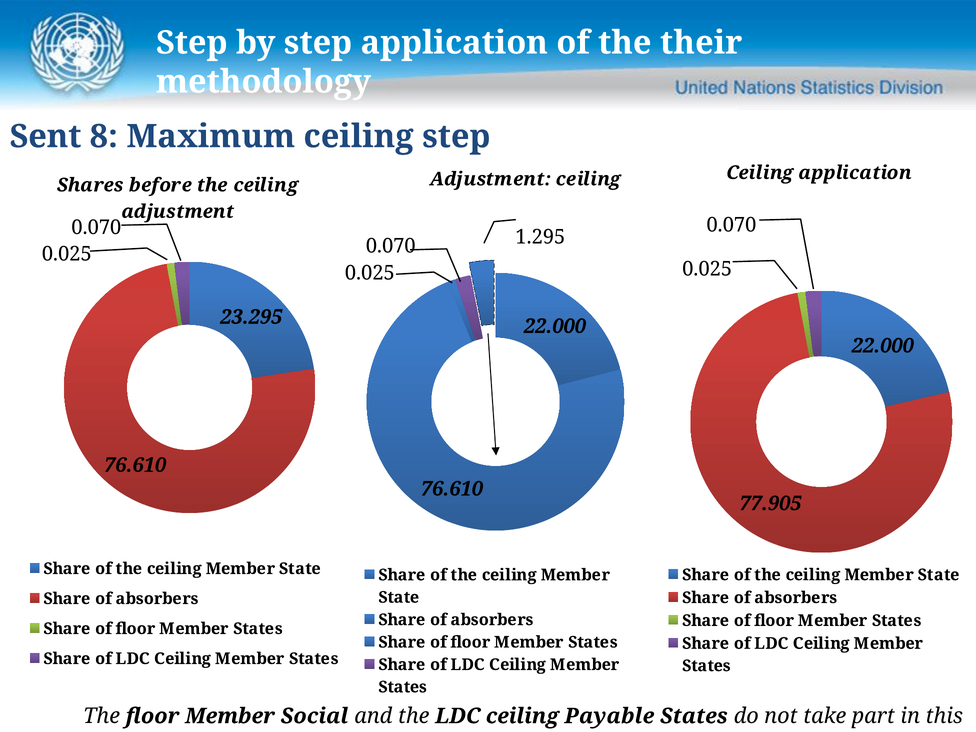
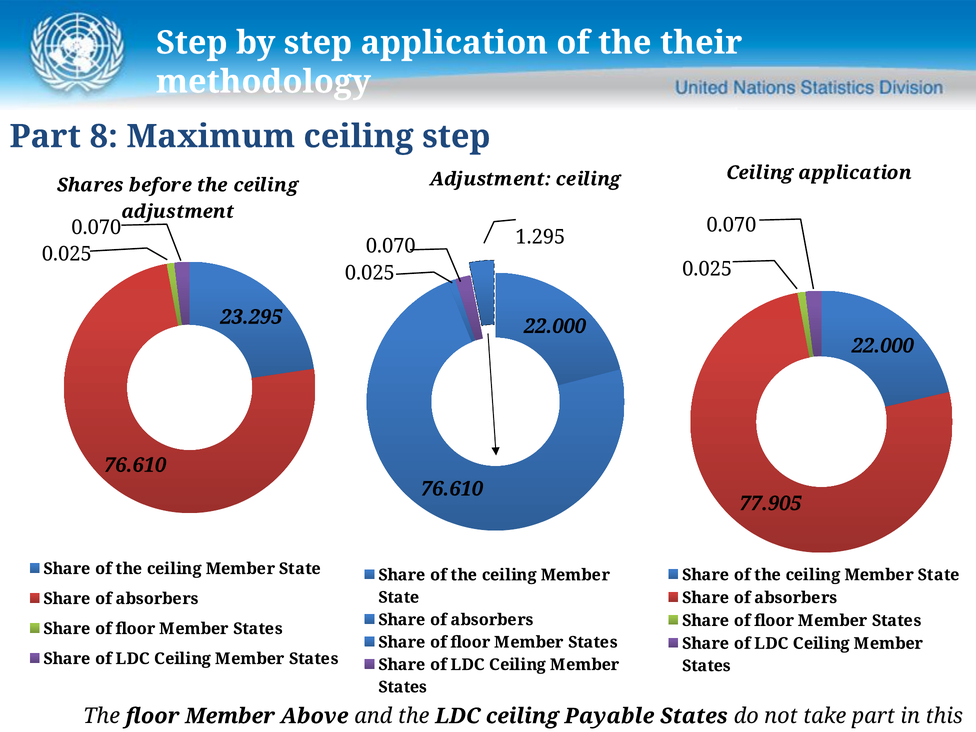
Sent at (45, 137): Sent -> Part
Social: Social -> Above
